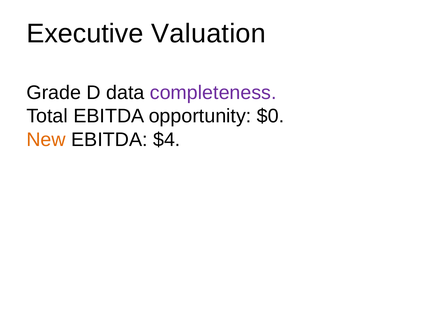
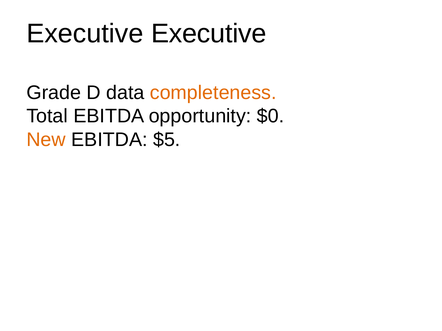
Executive Valuation: Valuation -> Executive
completeness colour: purple -> orange
$4: $4 -> $5
